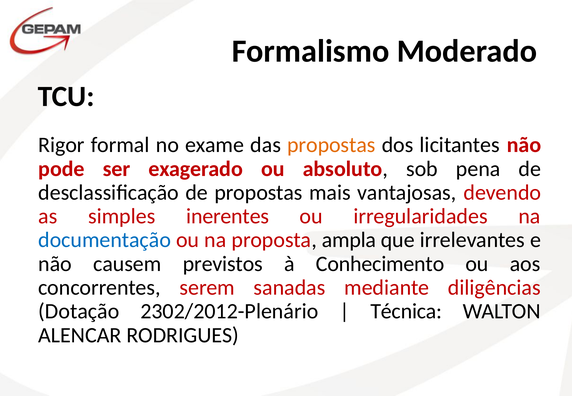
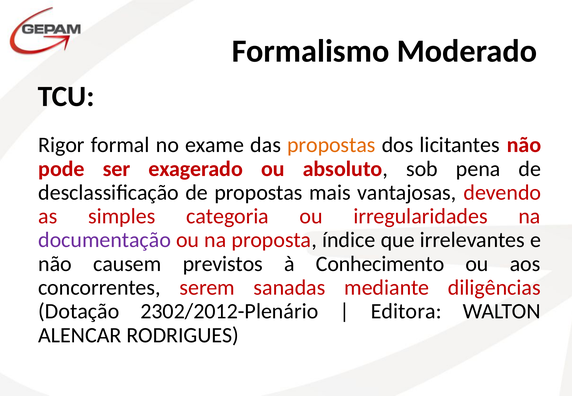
inerentes: inerentes -> categoria
documentação colour: blue -> purple
ampla: ampla -> índice
Técnica: Técnica -> Editora
